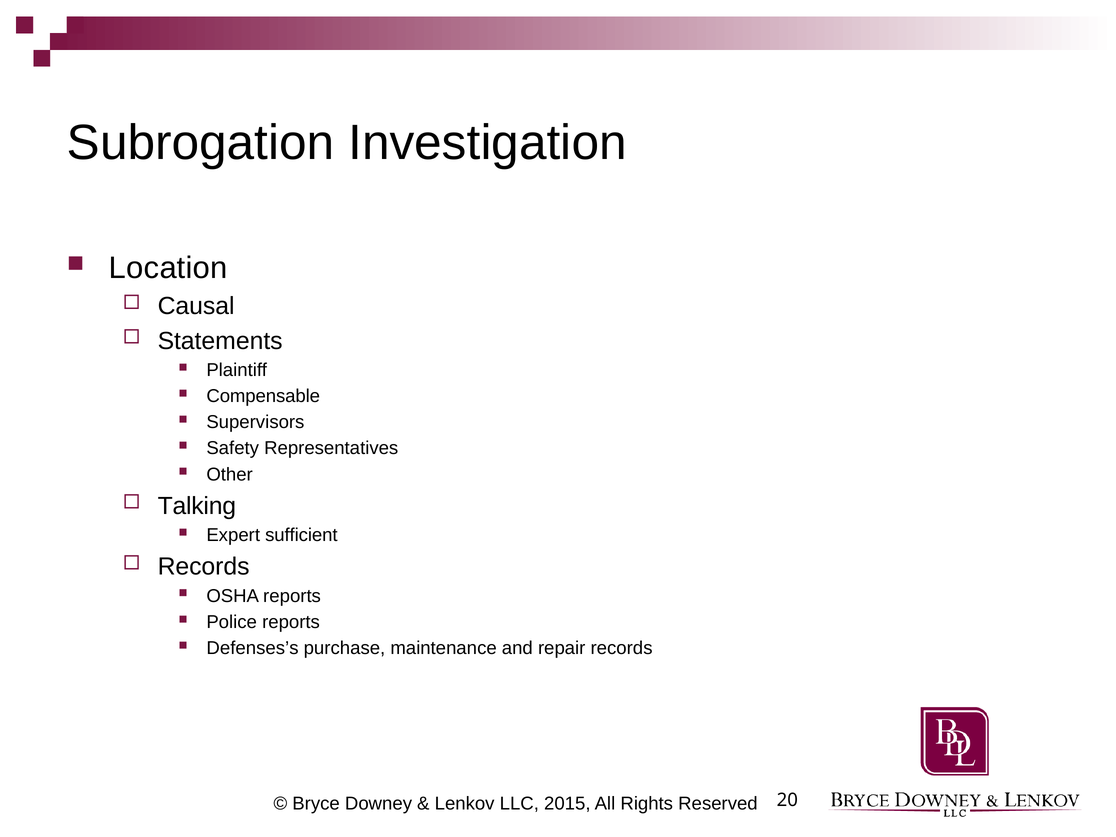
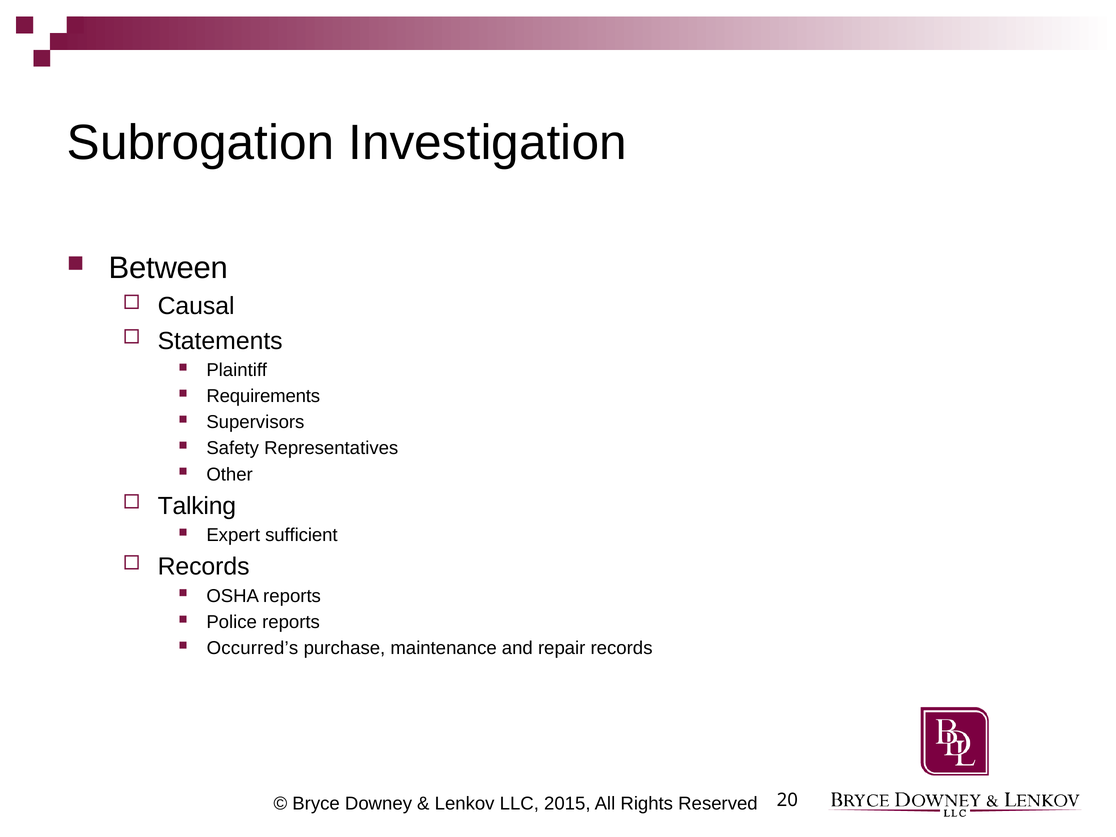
Location: Location -> Between
Compensable: Compensable -> Requirements
Defenses’s: Defenses’s -> Occurred’s
